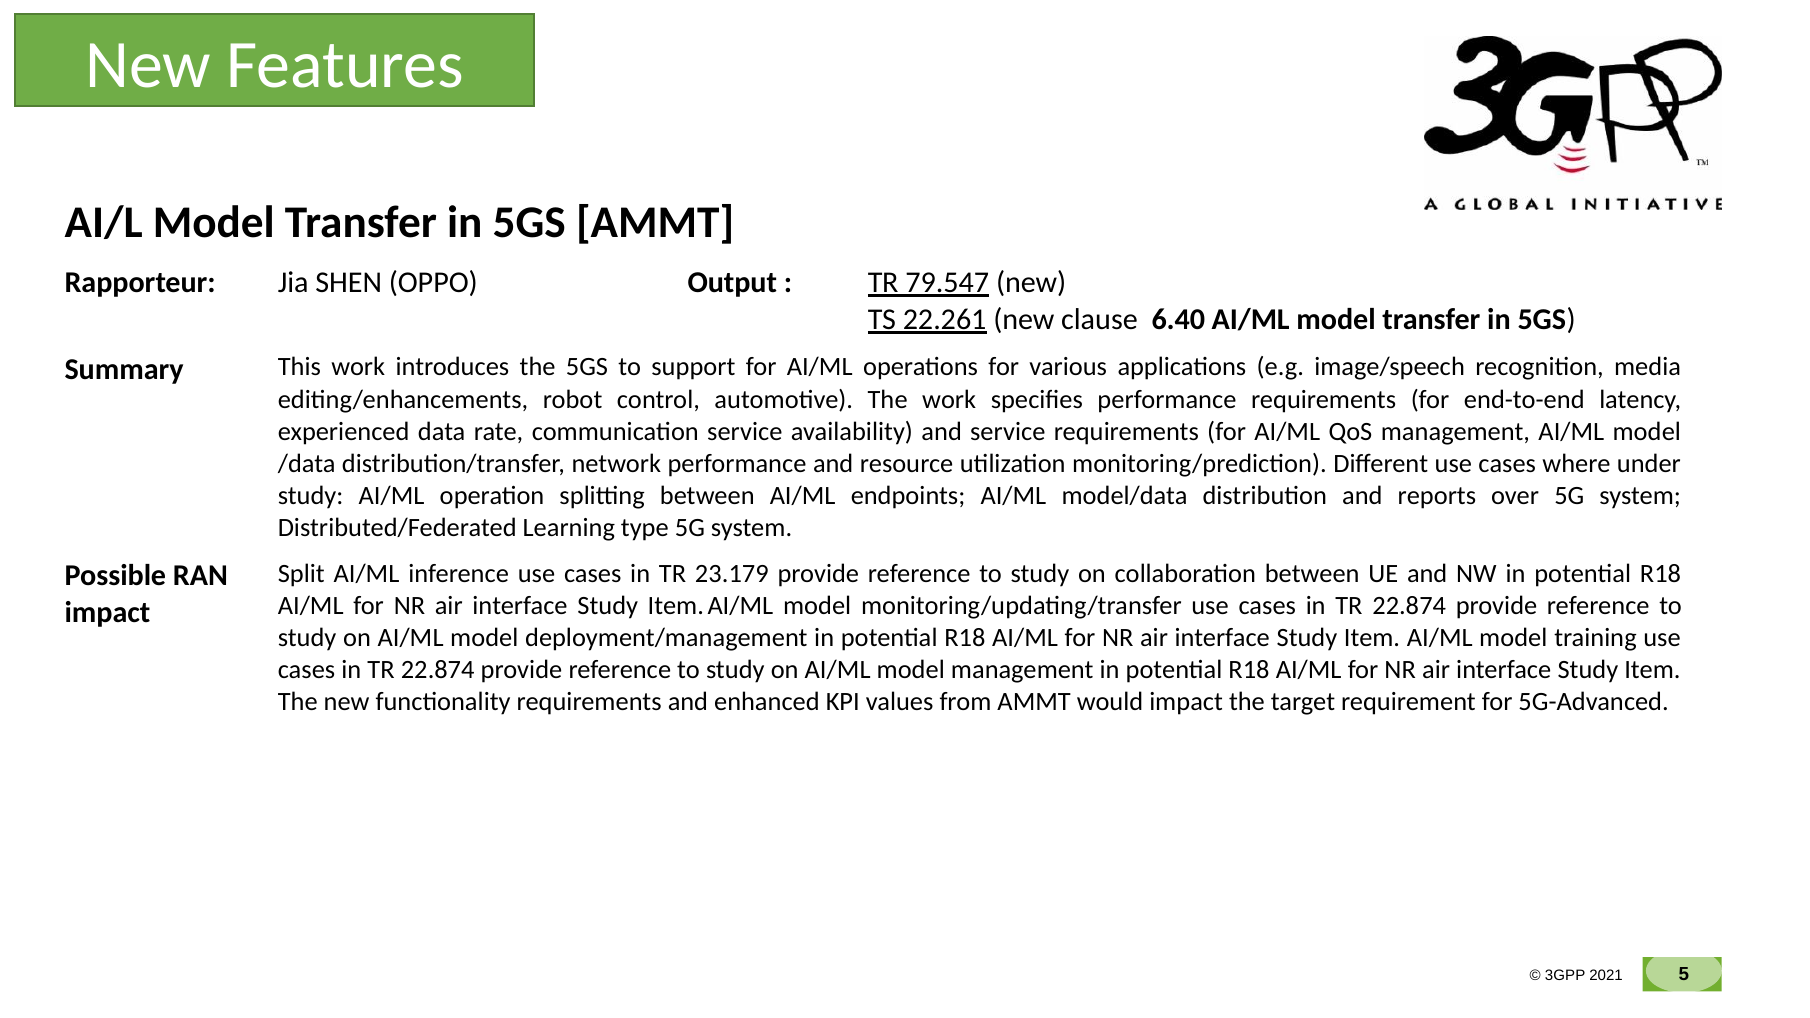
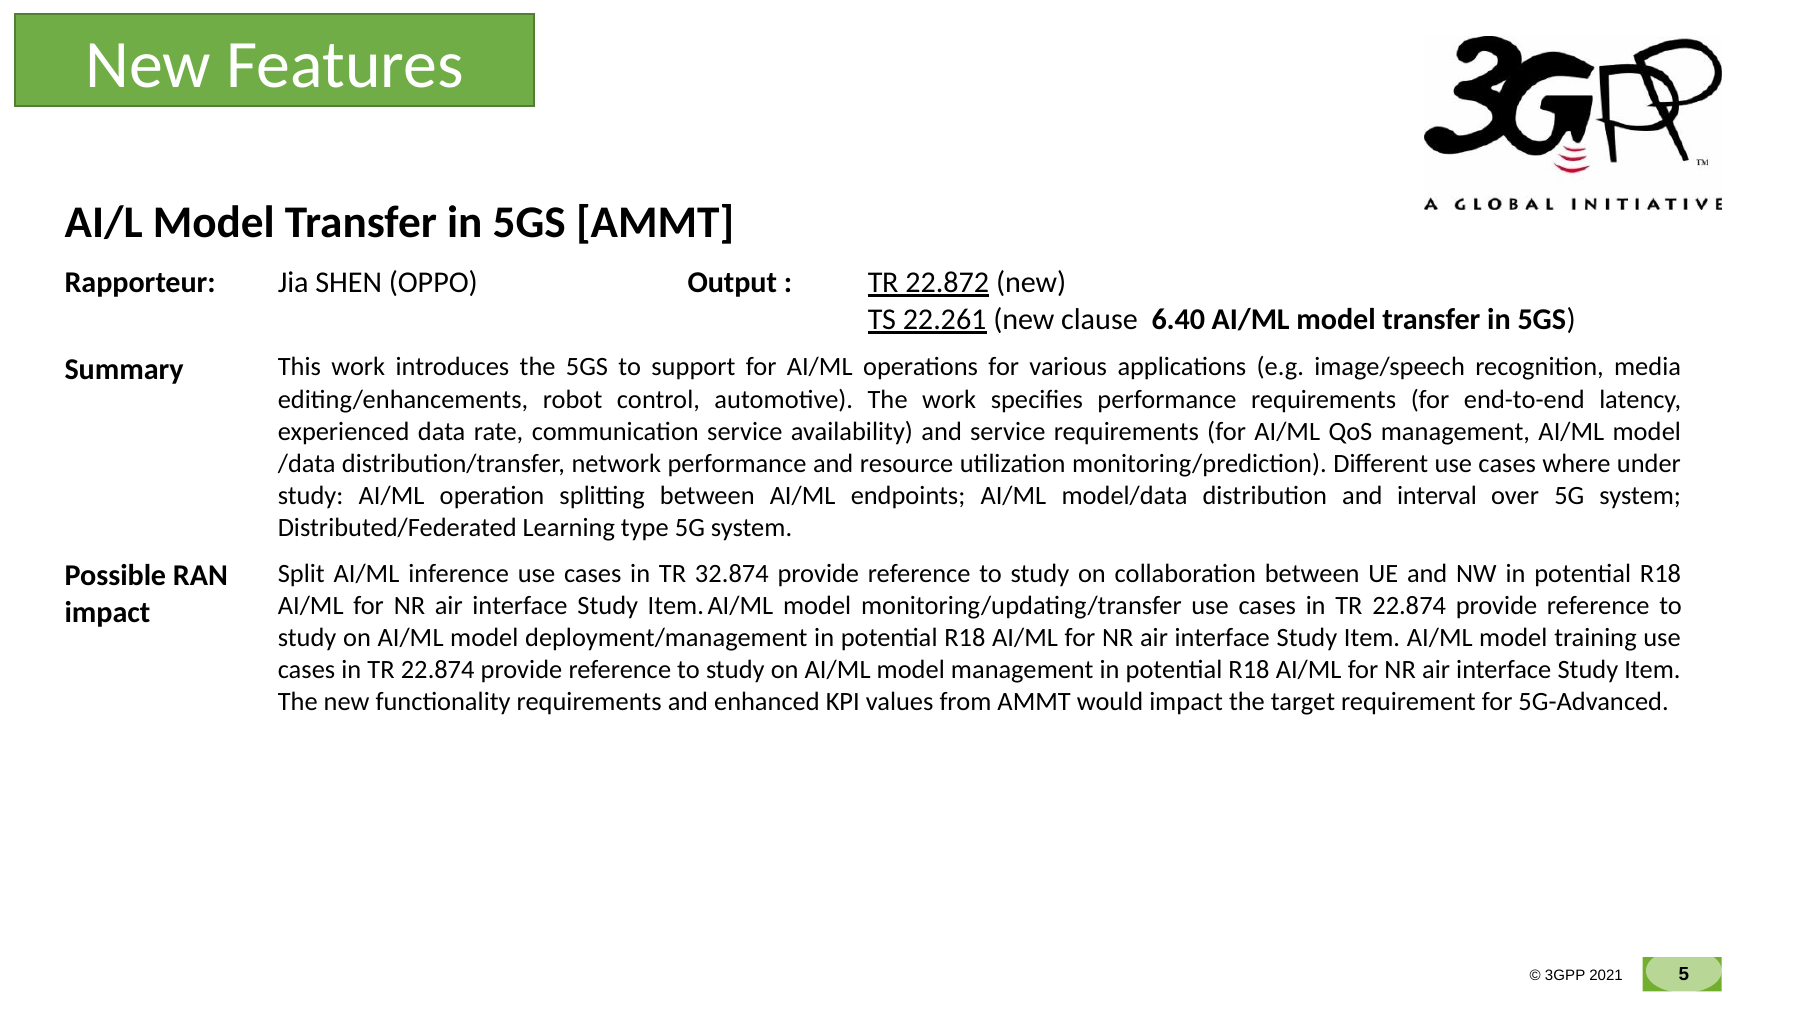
79.547: 79.547 -> 22.872
reports: reports -> interval
23.179: 23.179 -> 32.874
